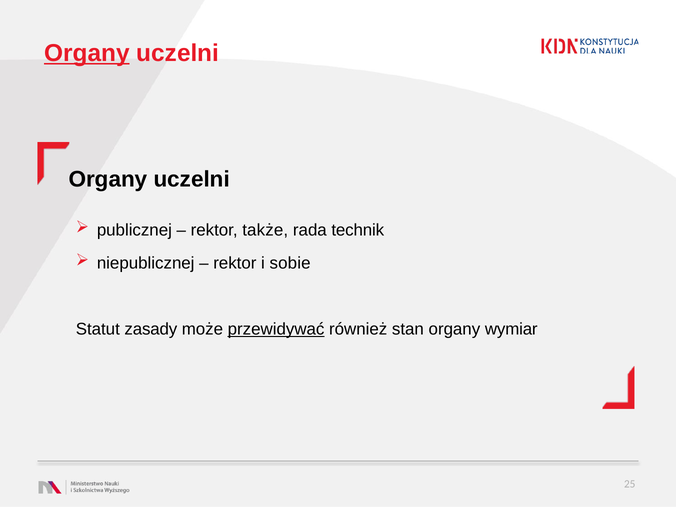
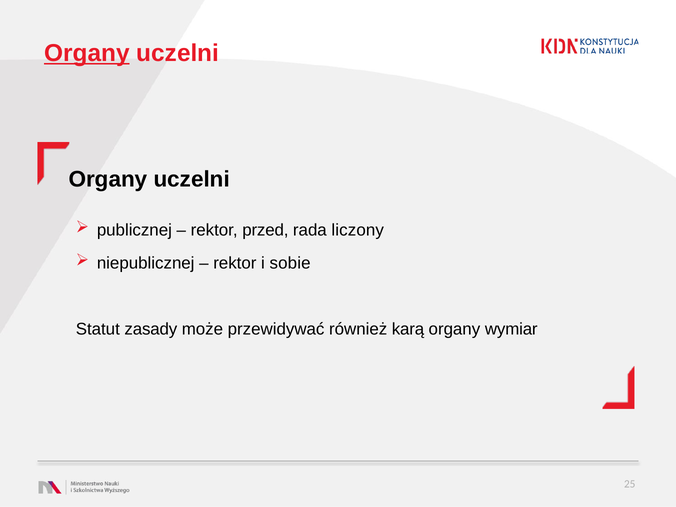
także: także -> przed
technik: technik -> liczony
przewidywać underline: present -> none
stan: stan -> karą
